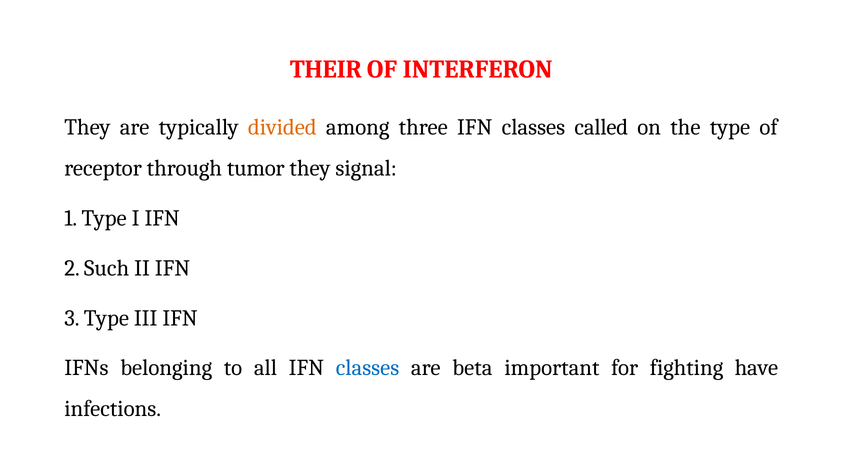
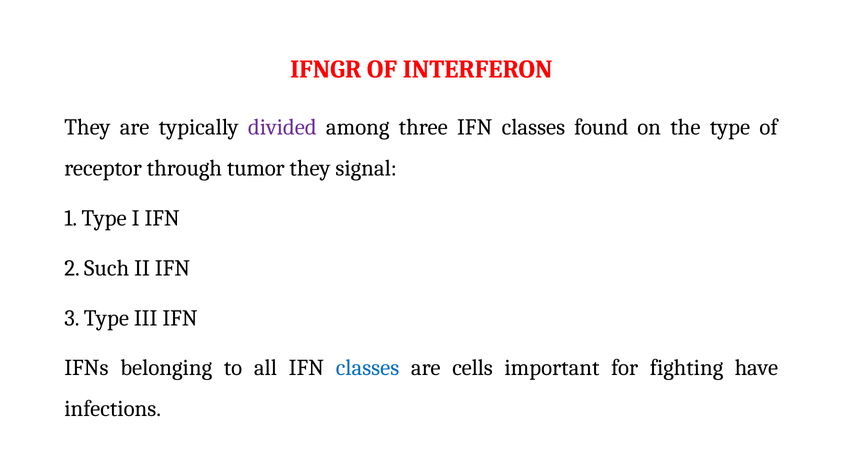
THEIR: THEIR -> IFNGR
divided colour: orange -> purple
called: called -> found
beta: beta -> cells
